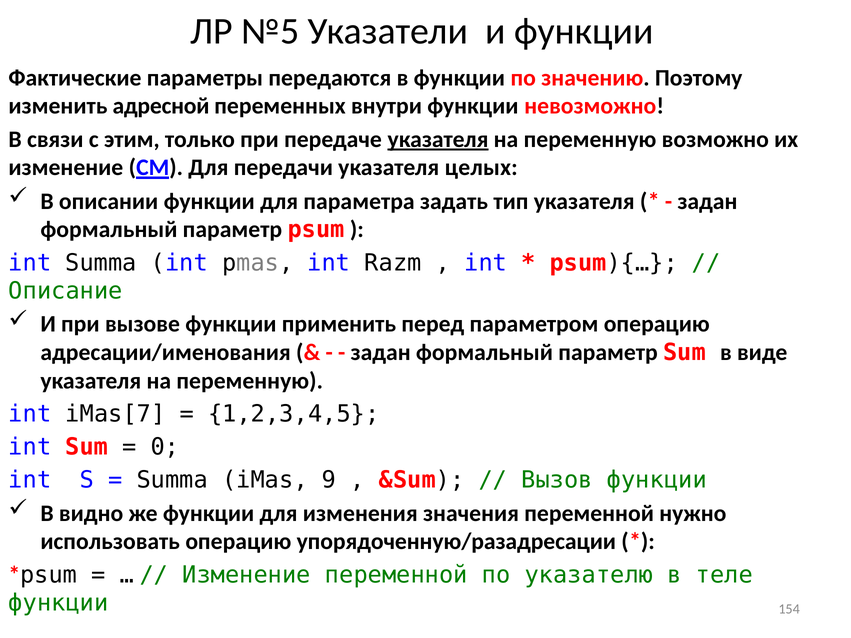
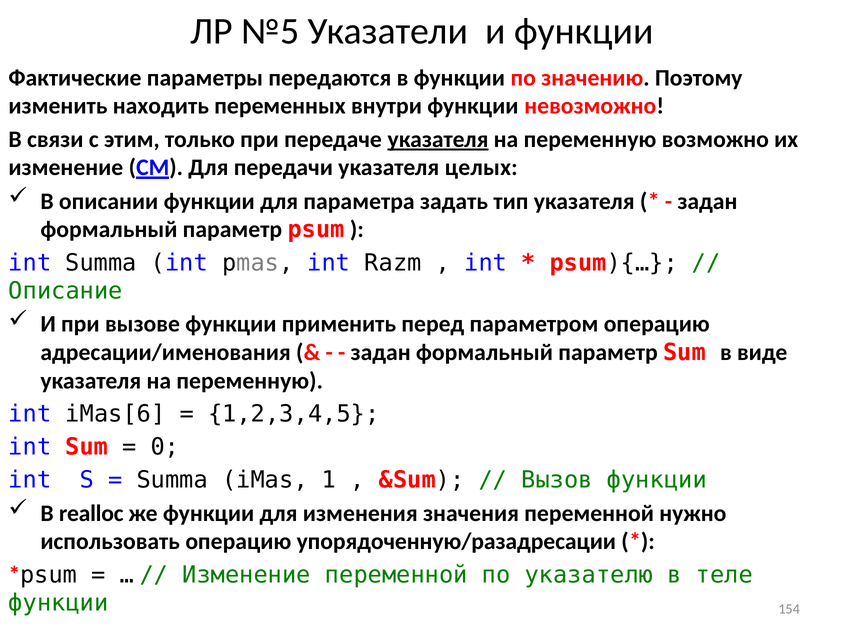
адресной: адресной -> находить
iMas[7: iMas[7 -> iMas[6
9: 9 -> 1
видно: видно -> realloc
